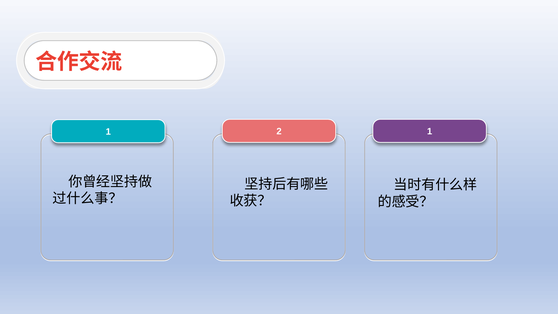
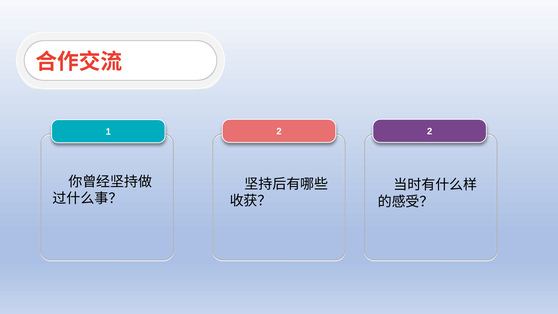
2 1: 1 -> 2
